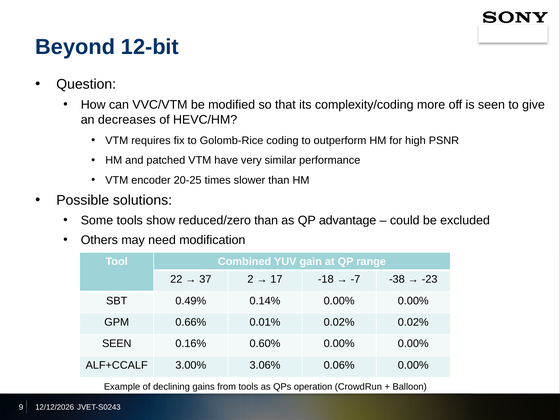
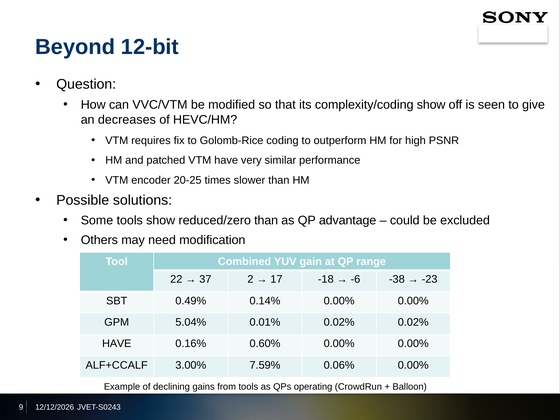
complexity/coding more: more -> show
-7: -7 -> -6
0.66%: 0.66% -> 5.04%
SEEN at (117, 344): SEEN -> HAVE
3.06%: 3.06% -> 7.59%
operation: operation -> operating
